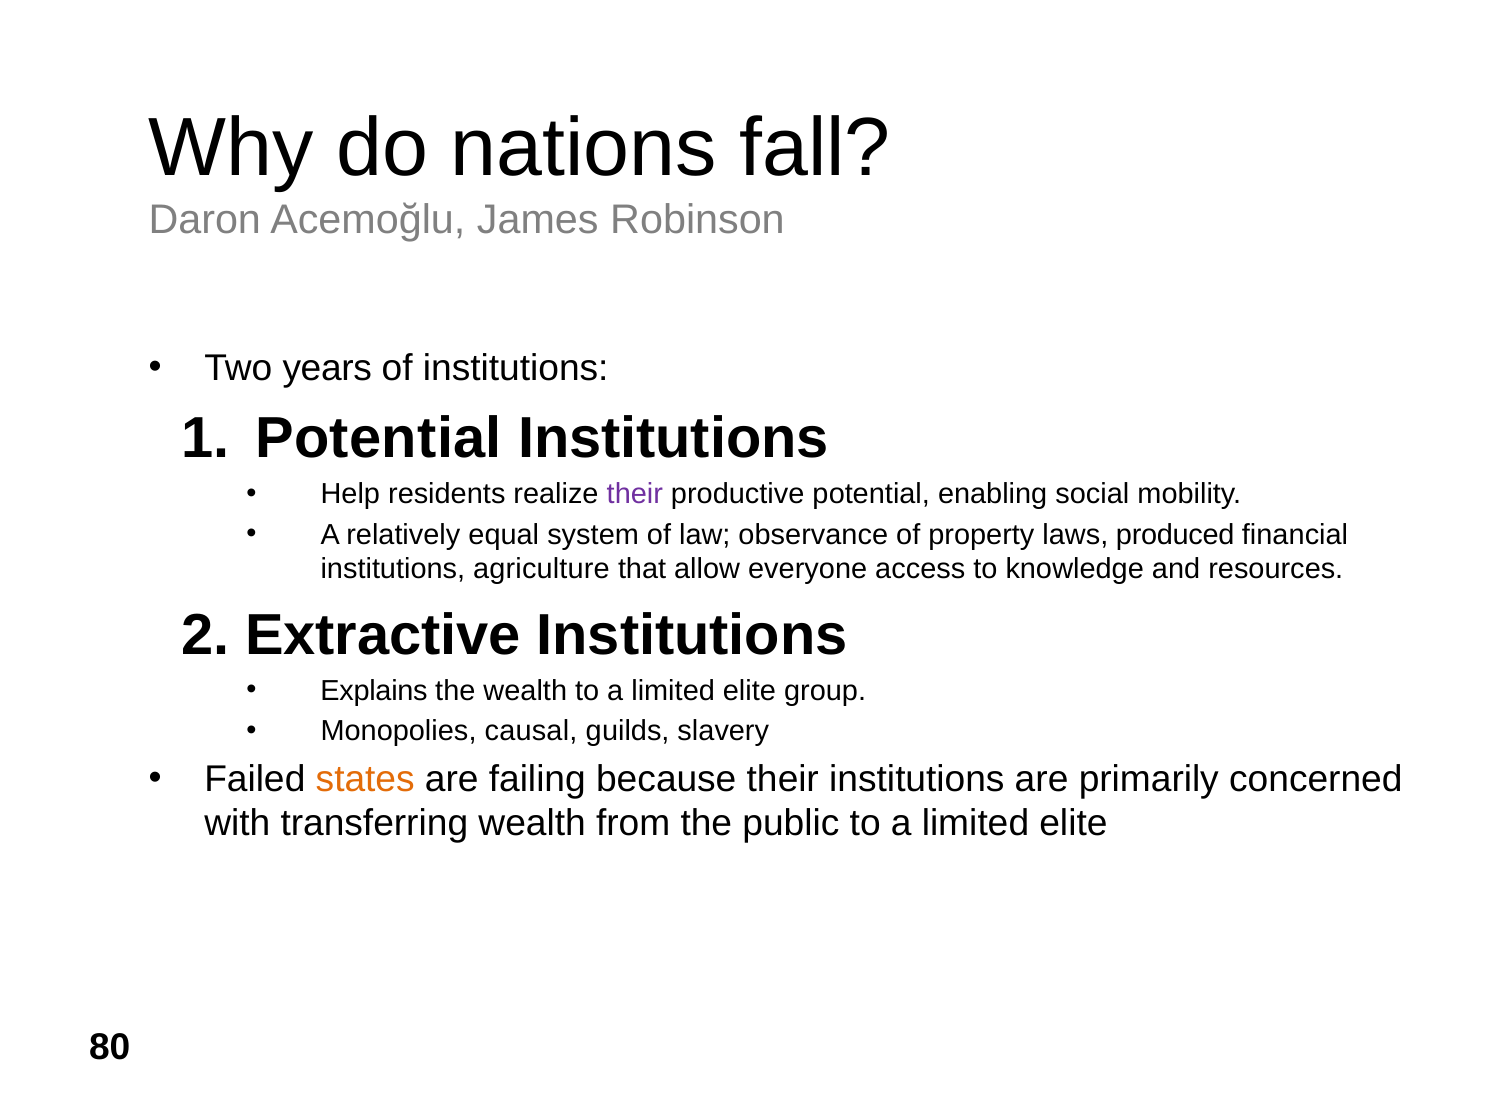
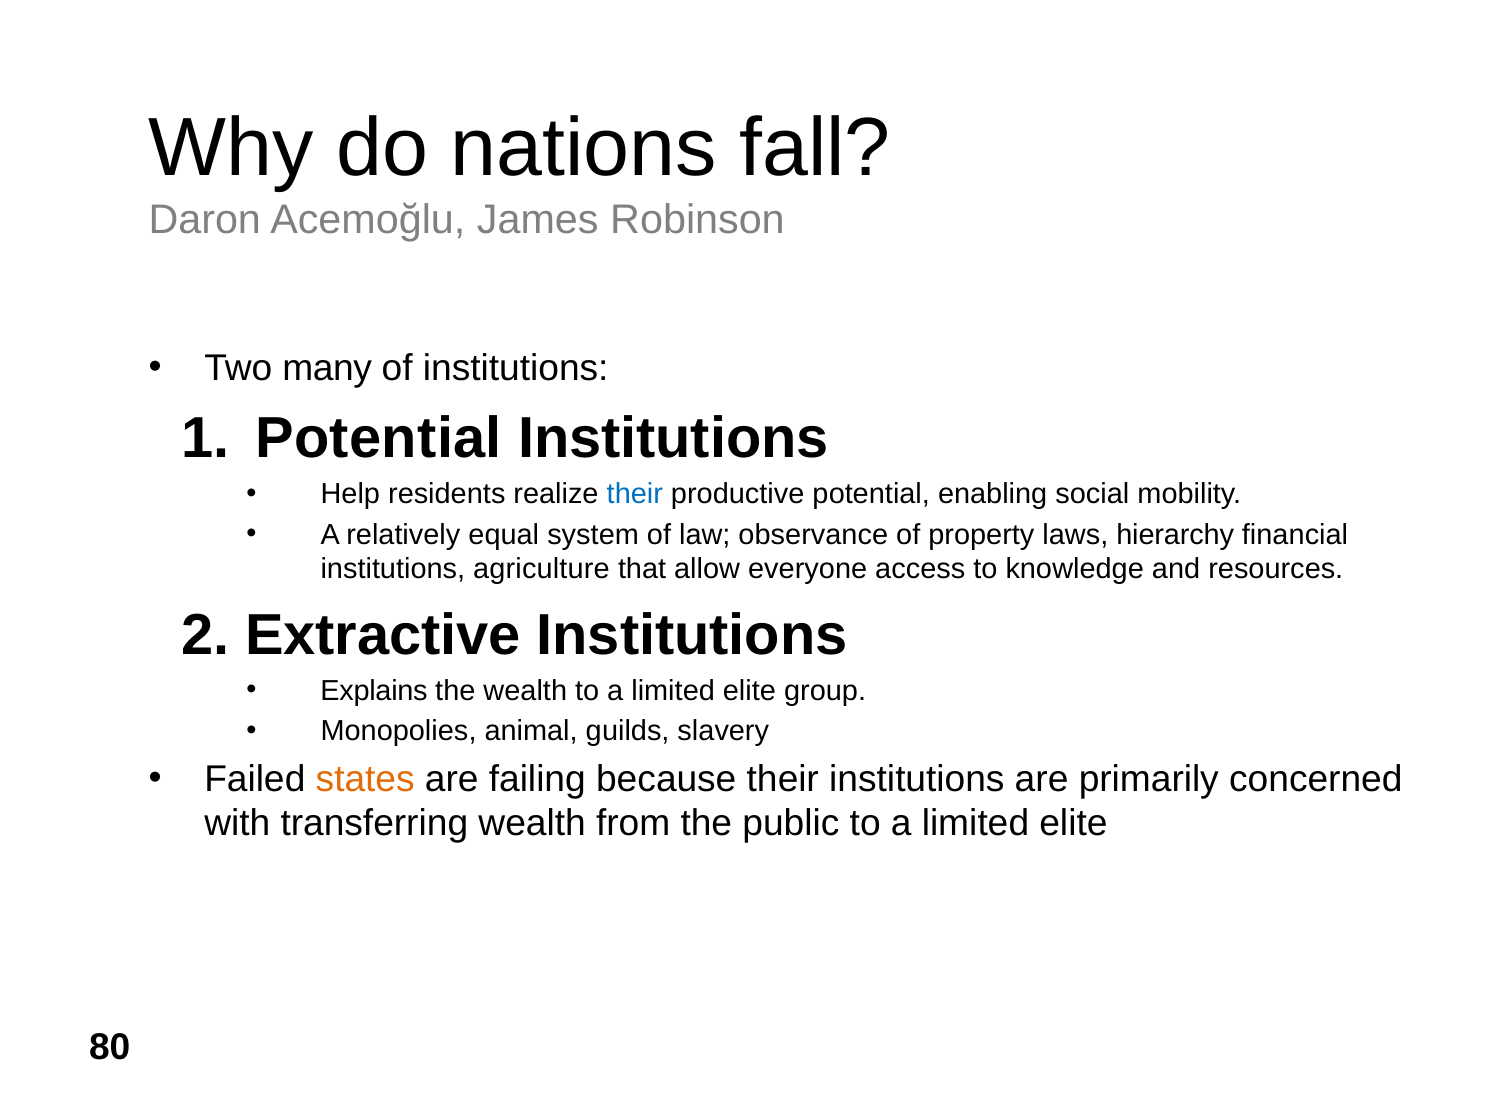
years: years -> many
their at (635, 494) colour: purple -> blue
produced: produced -> hierarchy
causal: causal -> animal
